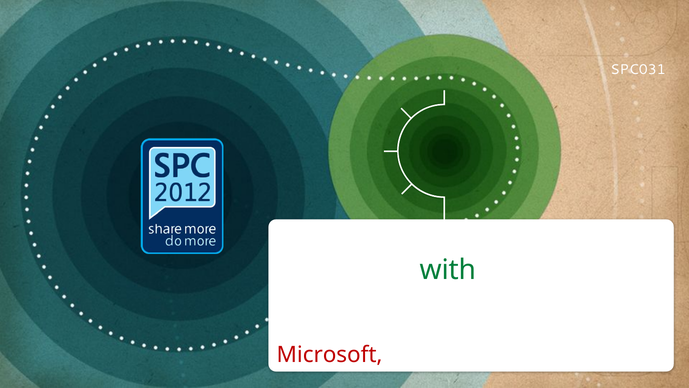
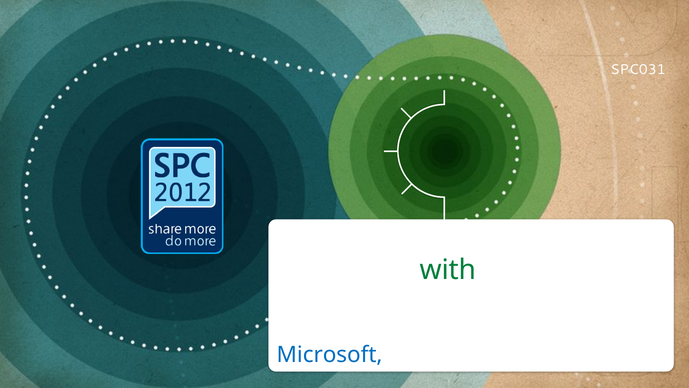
Microsoft colour: red -> blue
